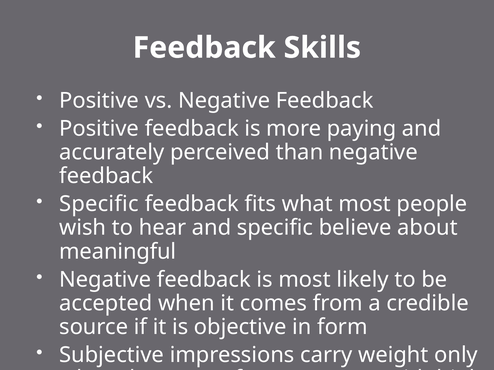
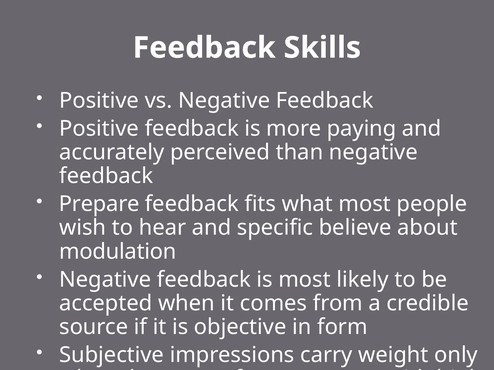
Specific at (99, 204): Specific -> Prepare
meaningful: meaningful -> modulation
